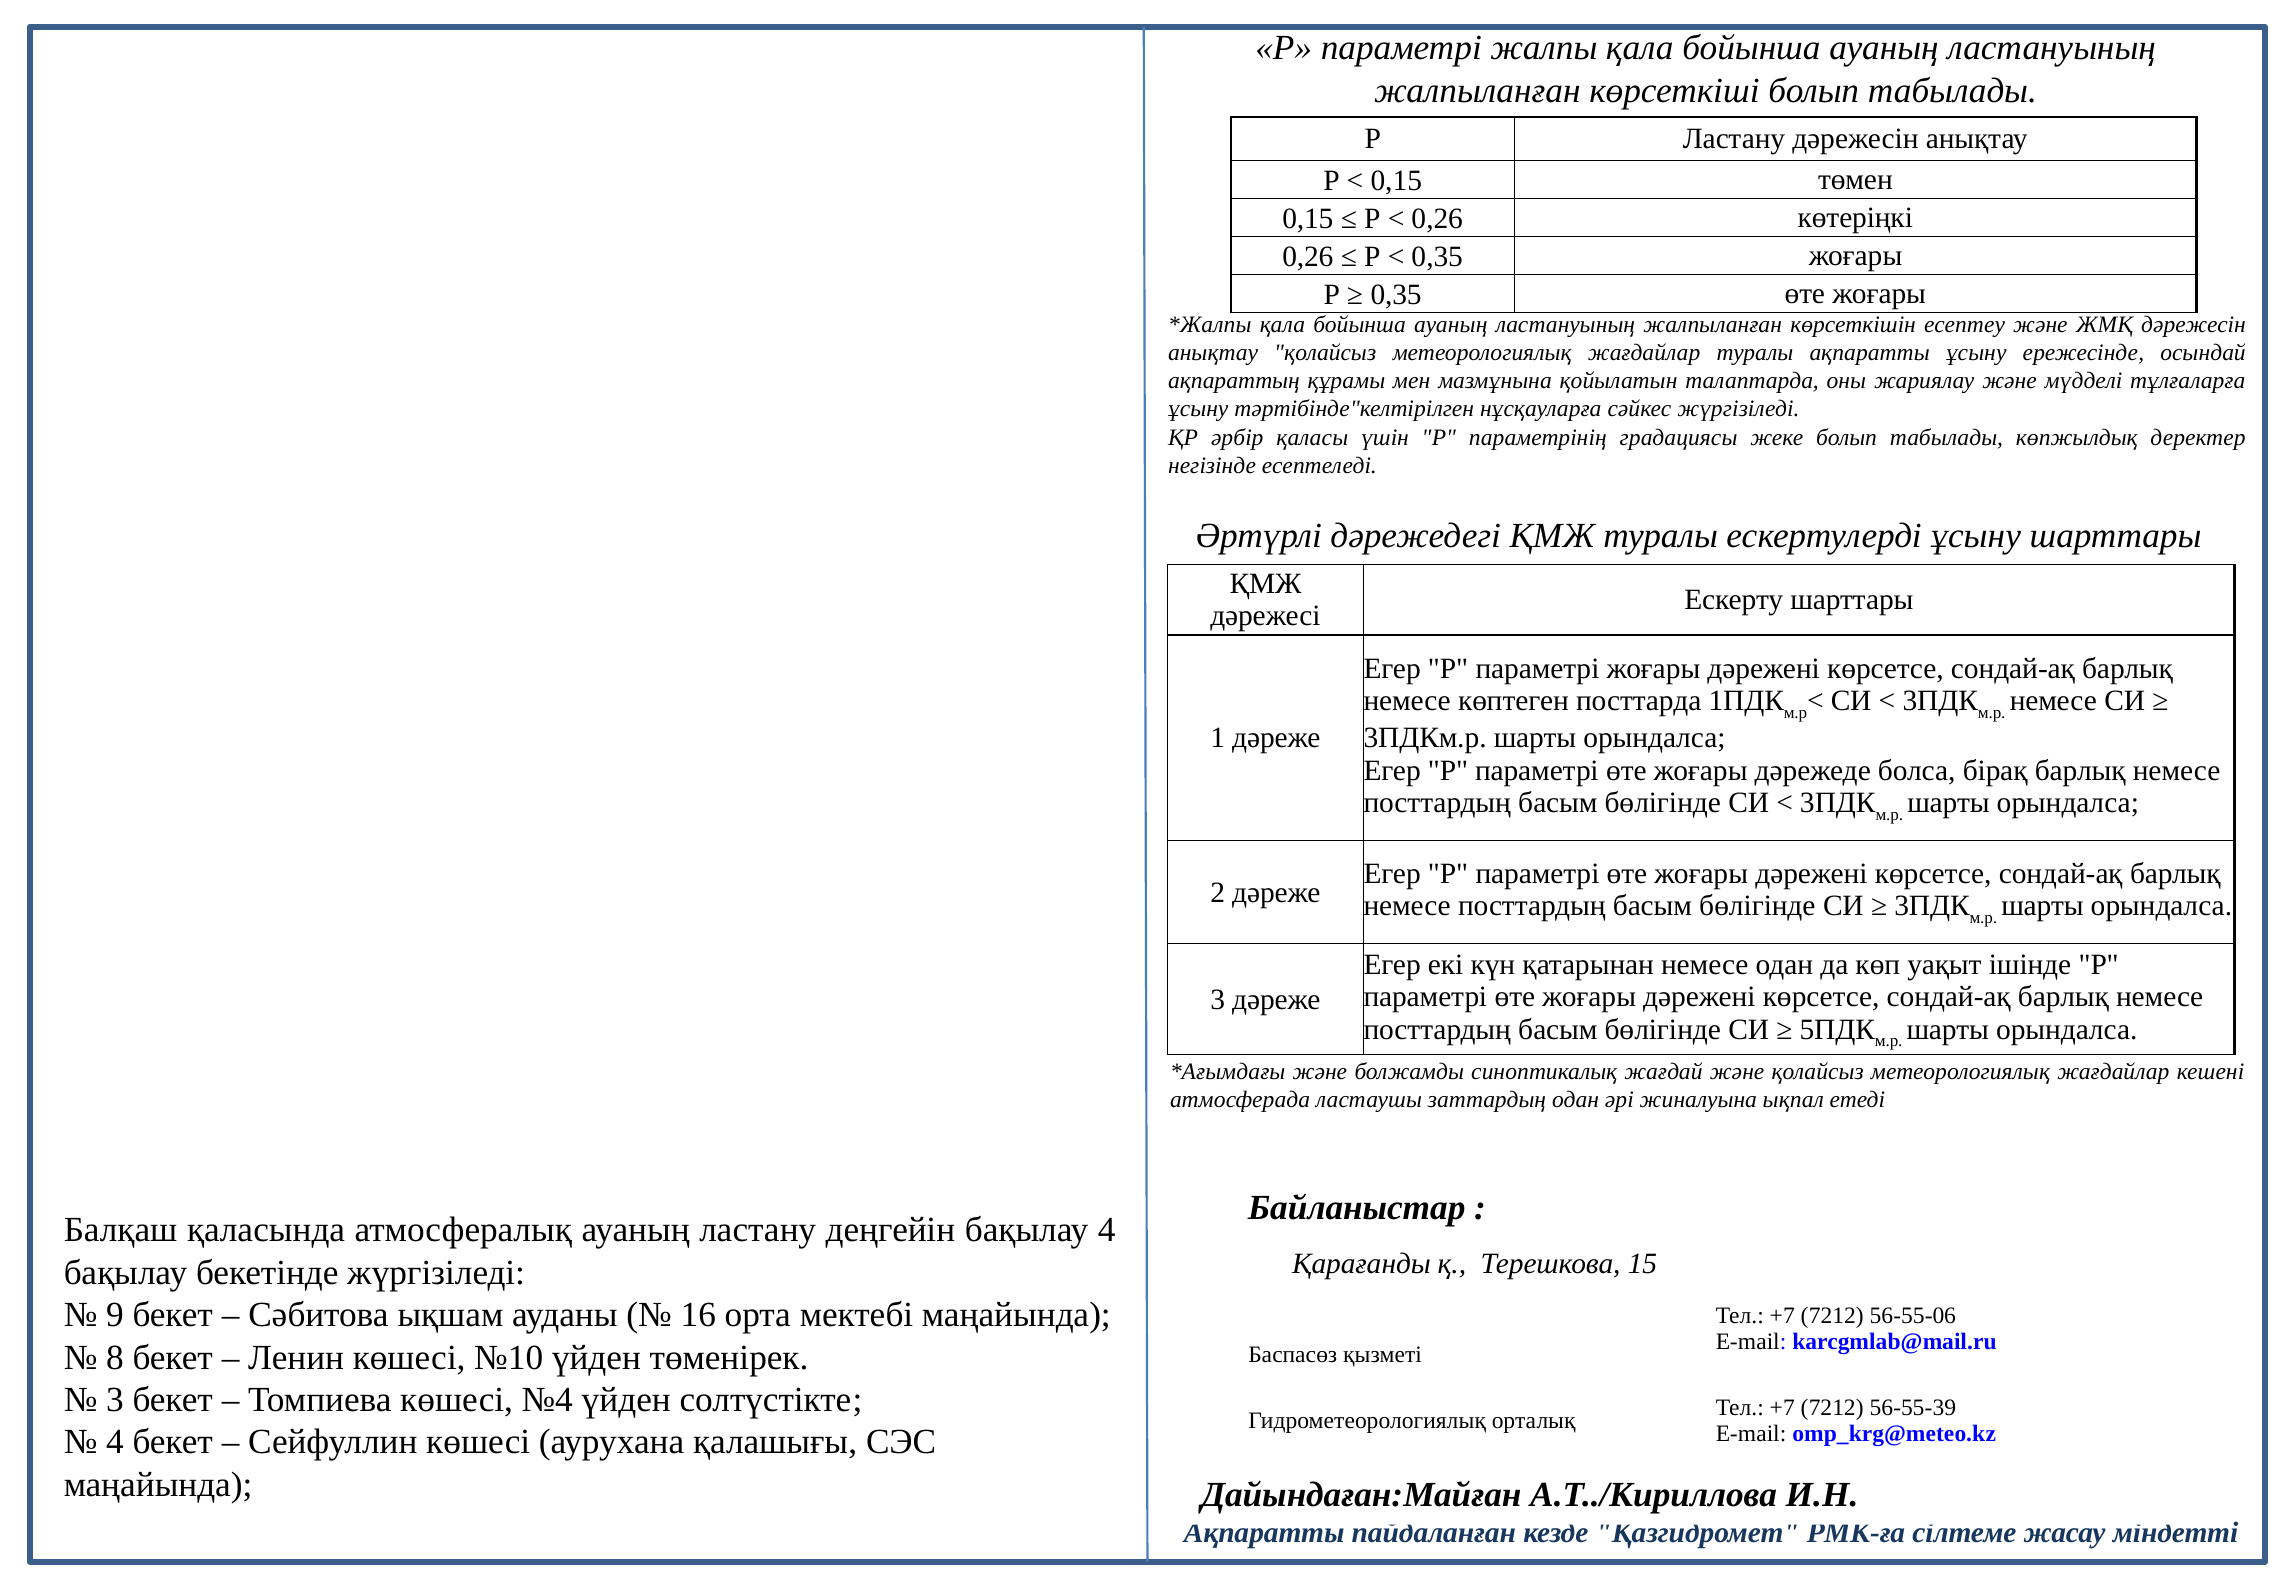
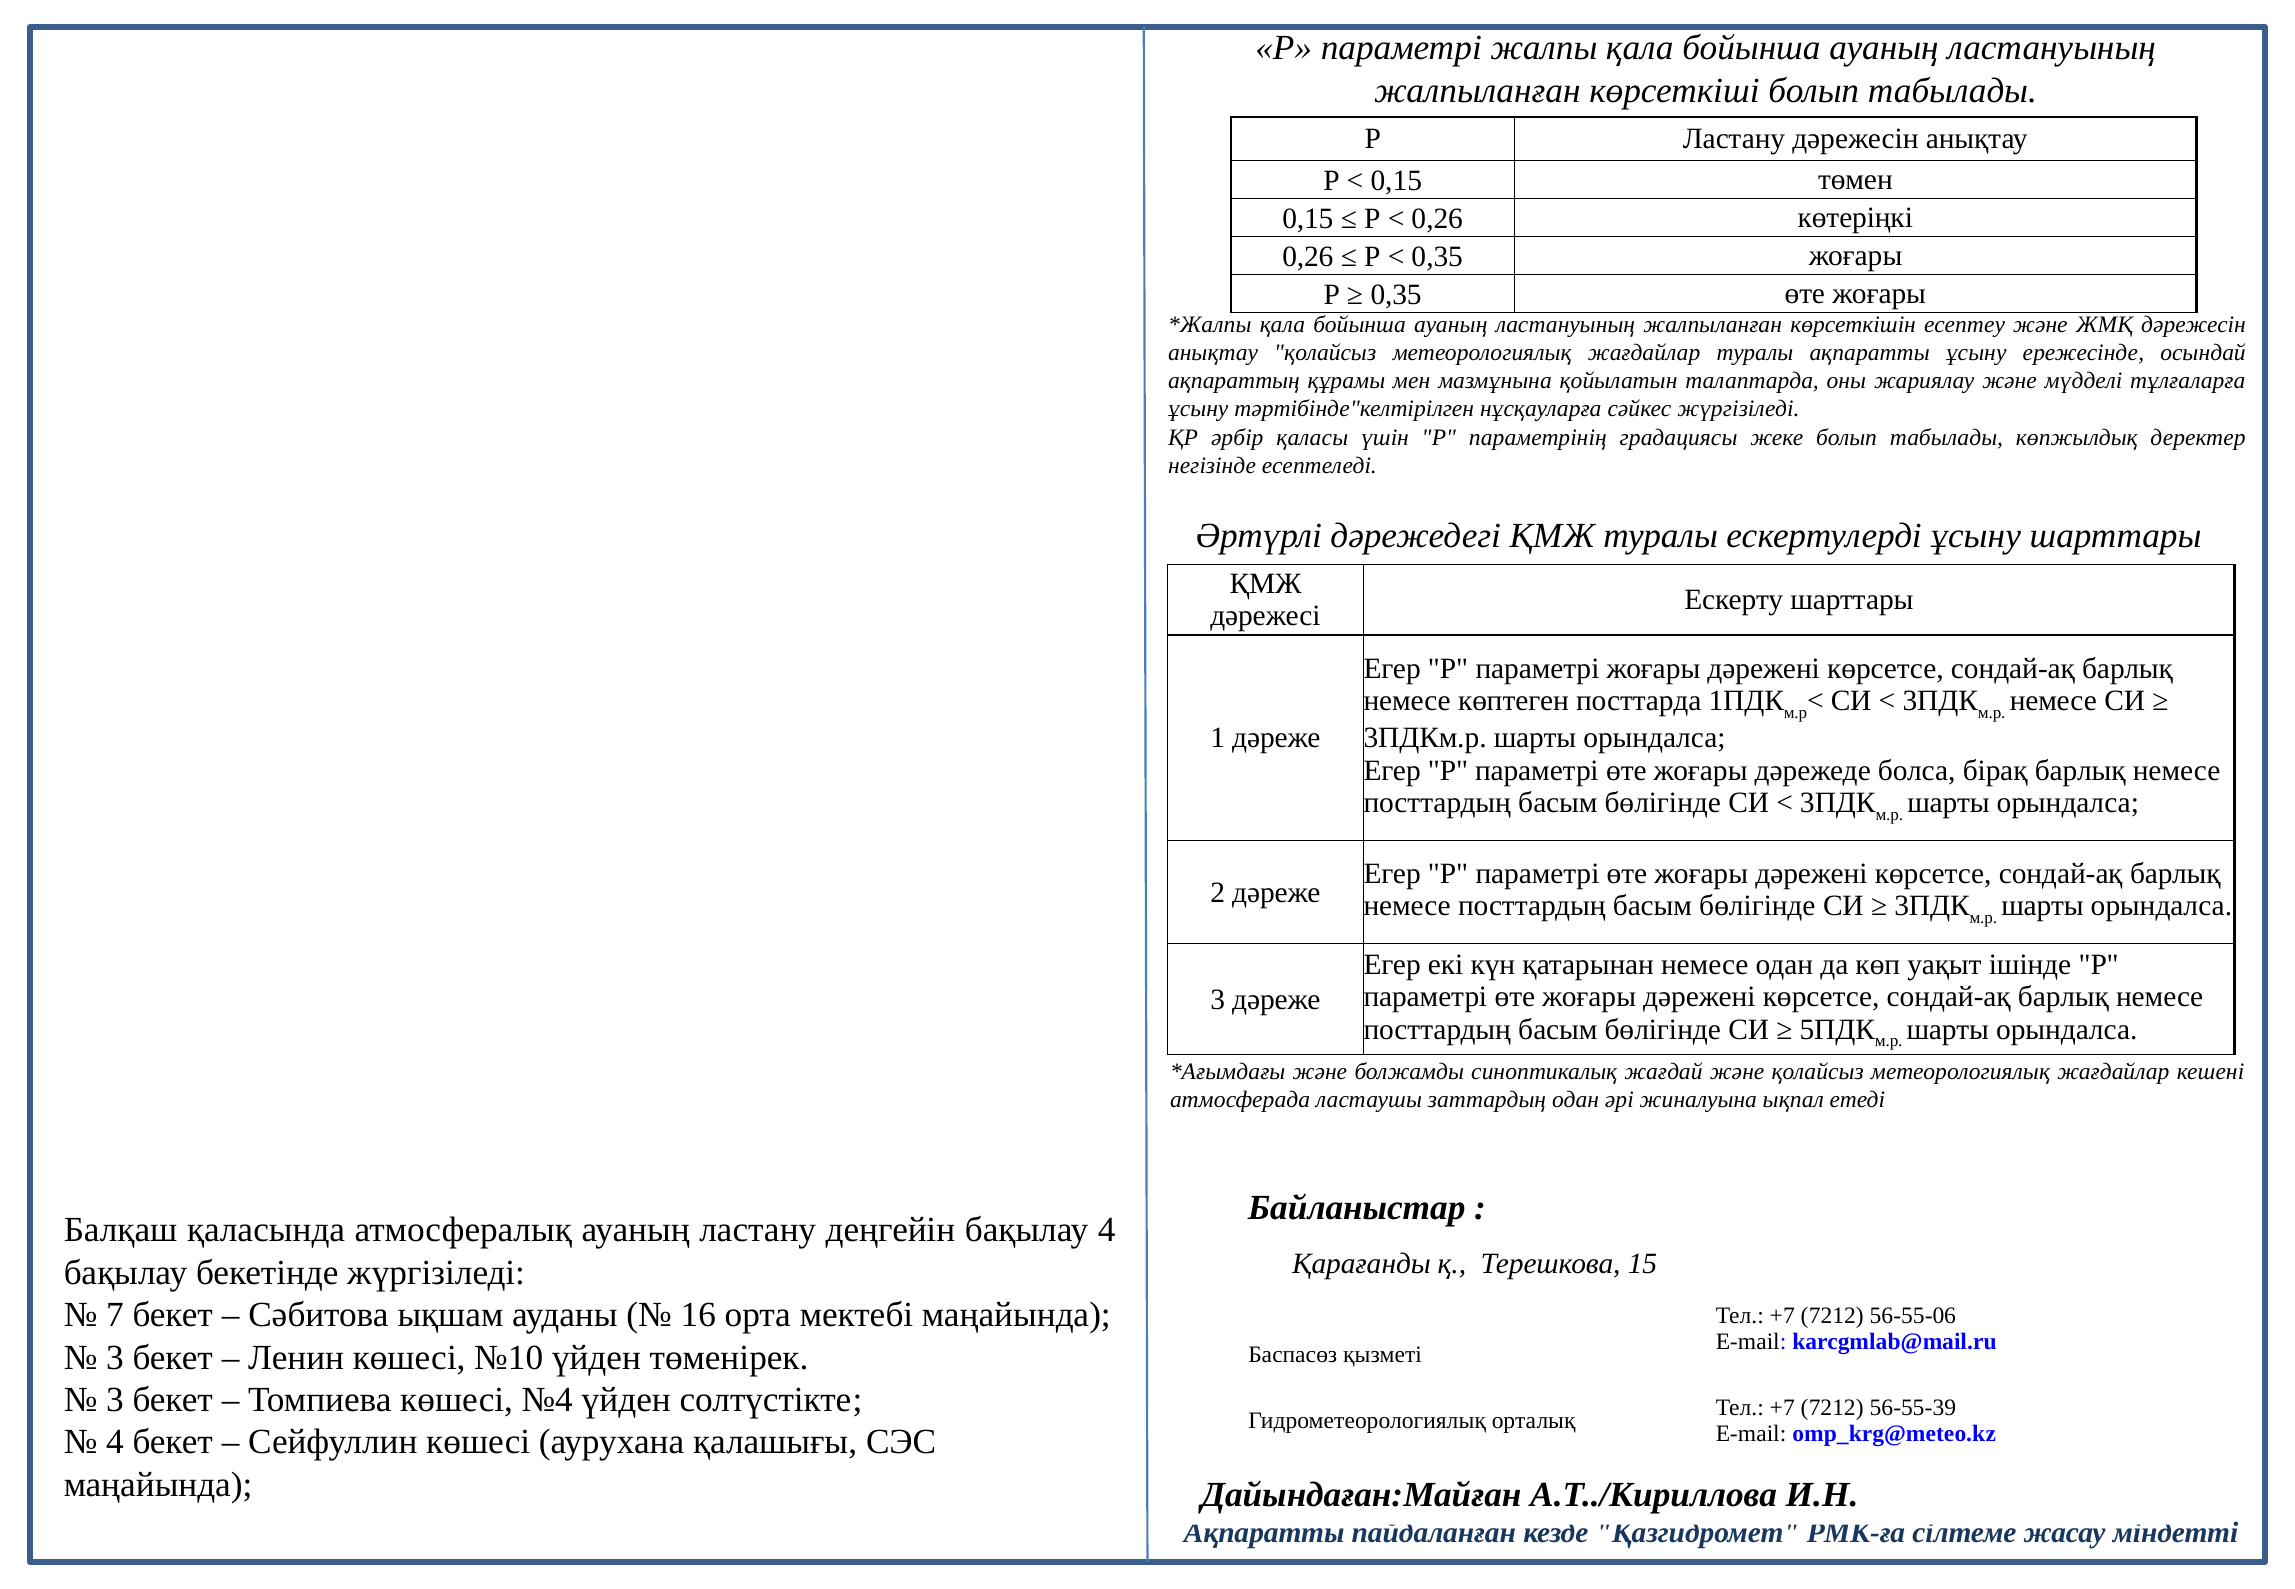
9: 9 -> 7
8 at (115, 1357): 8 -> 3
